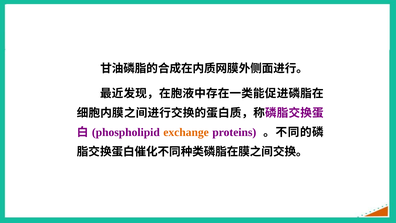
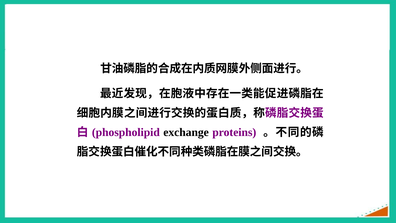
exchange colour: orange -> black
